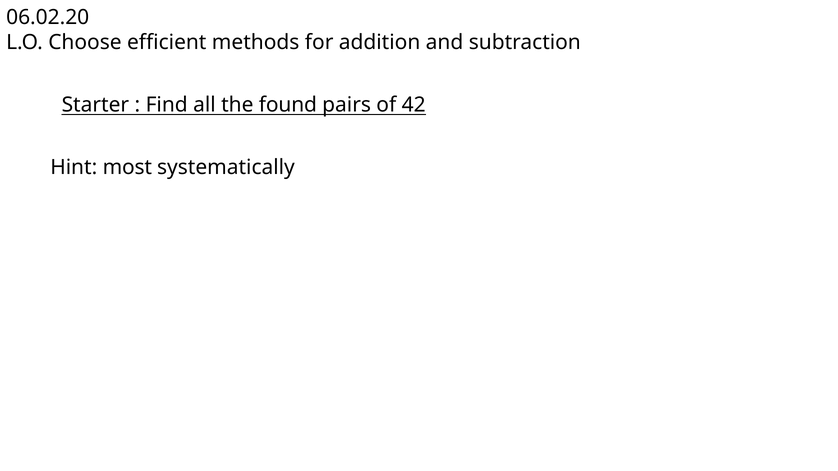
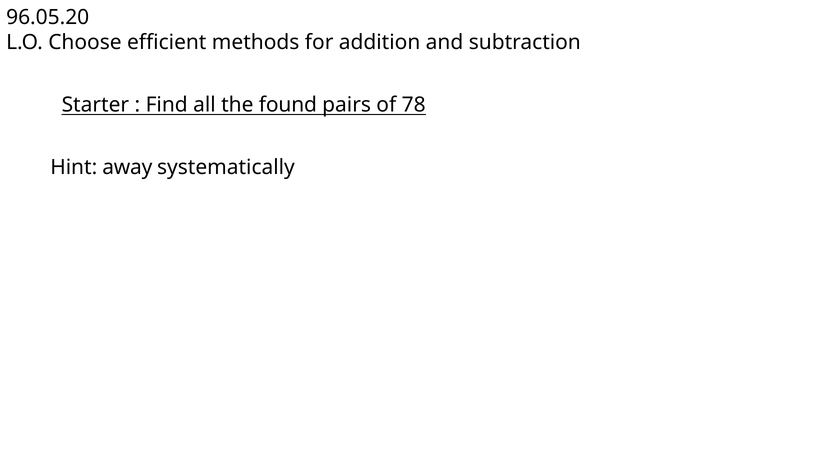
06.02.20: 06.02.20 -> 96.05.20
42: 42 -> 78
most: most -> away
